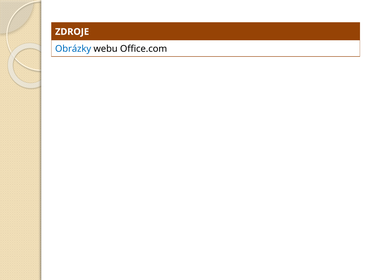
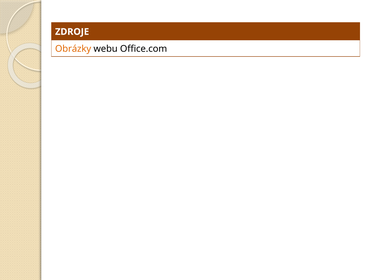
Obrázky colour: blue -> orange
